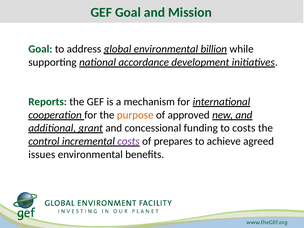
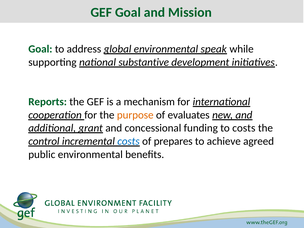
billion: billion -> speak
accordance: accordance -> substantive
approved: approved -> evaluates
costs at (128, 141) colour: purple -> blue
issues: issues -> public
